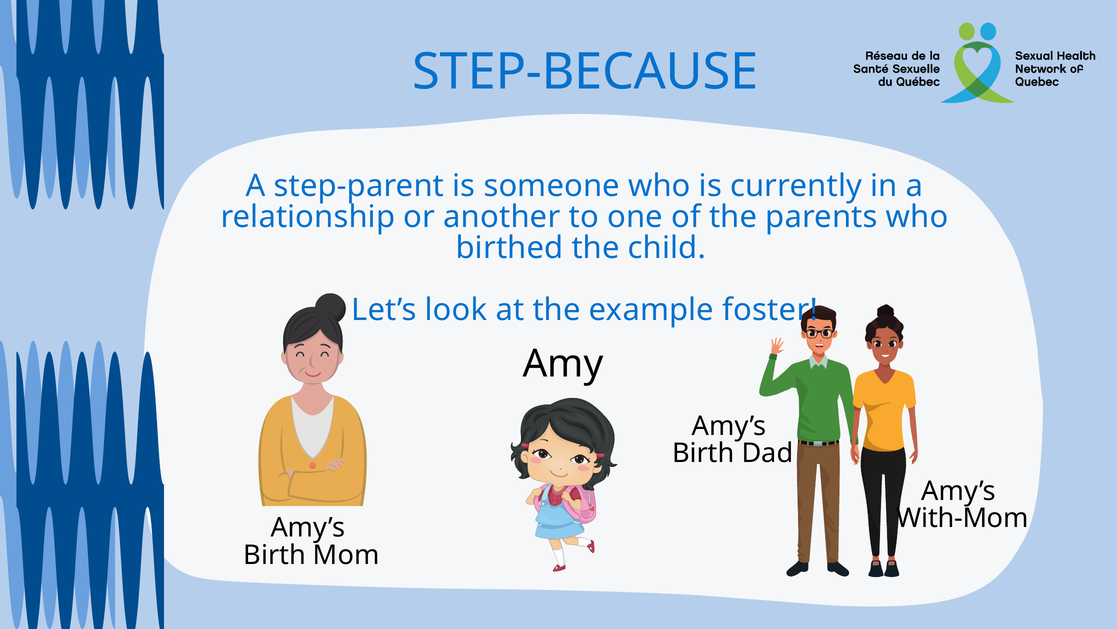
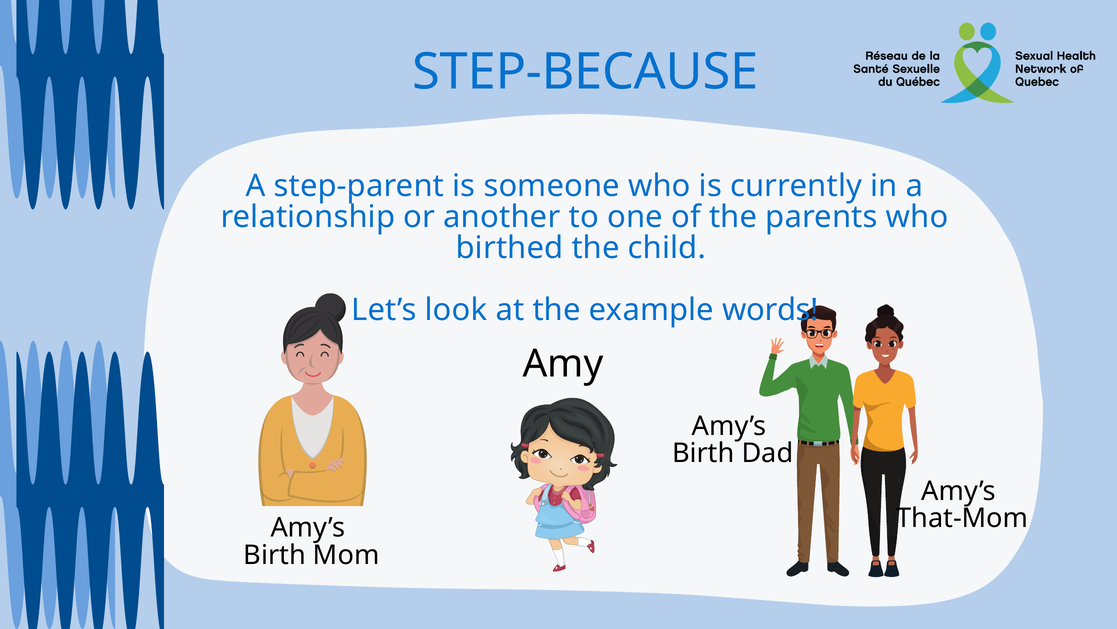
foster: foster -> words
With-Mom: With-Mom -> That-Mom
